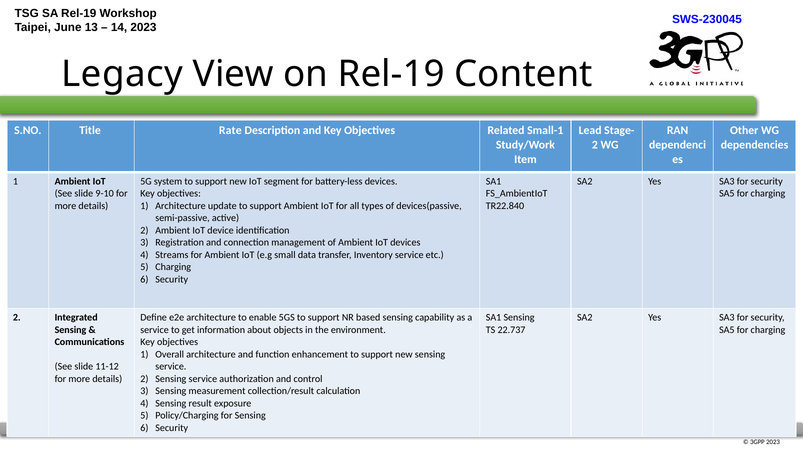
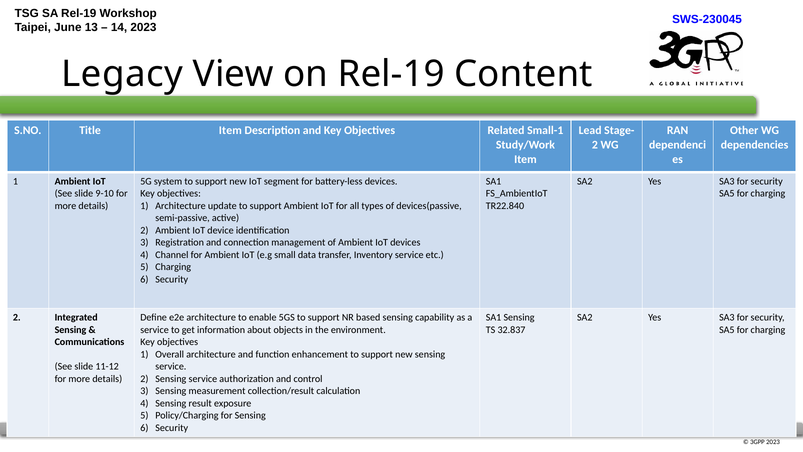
Title Rate: Rate -> Item
Streams: Streams -> Channel
22.737: 22.737 -> 32.837
